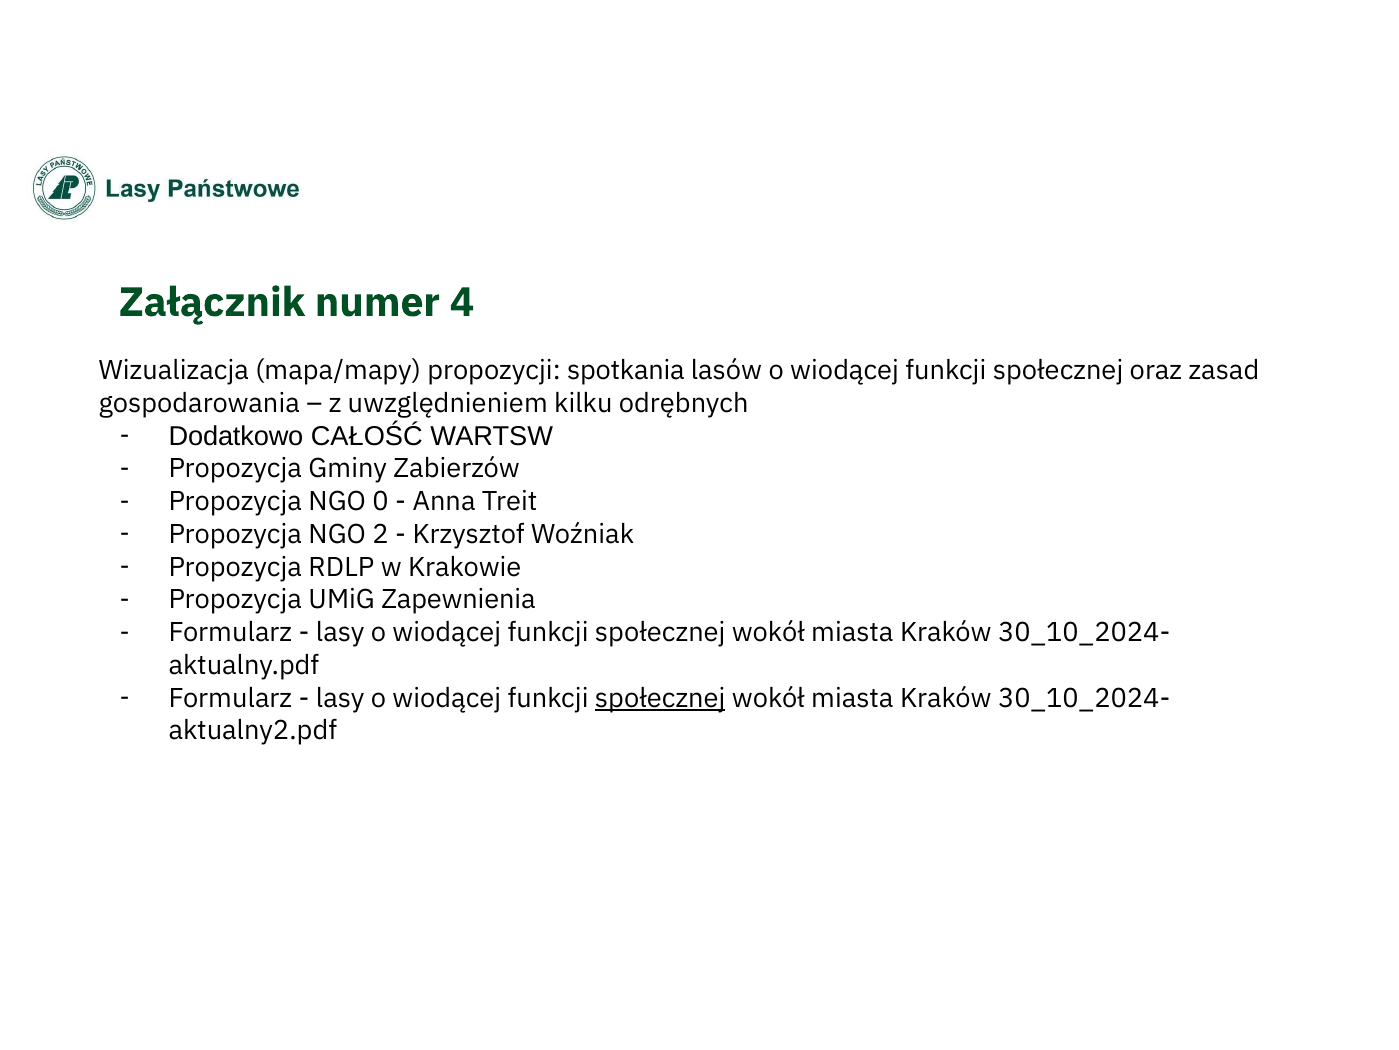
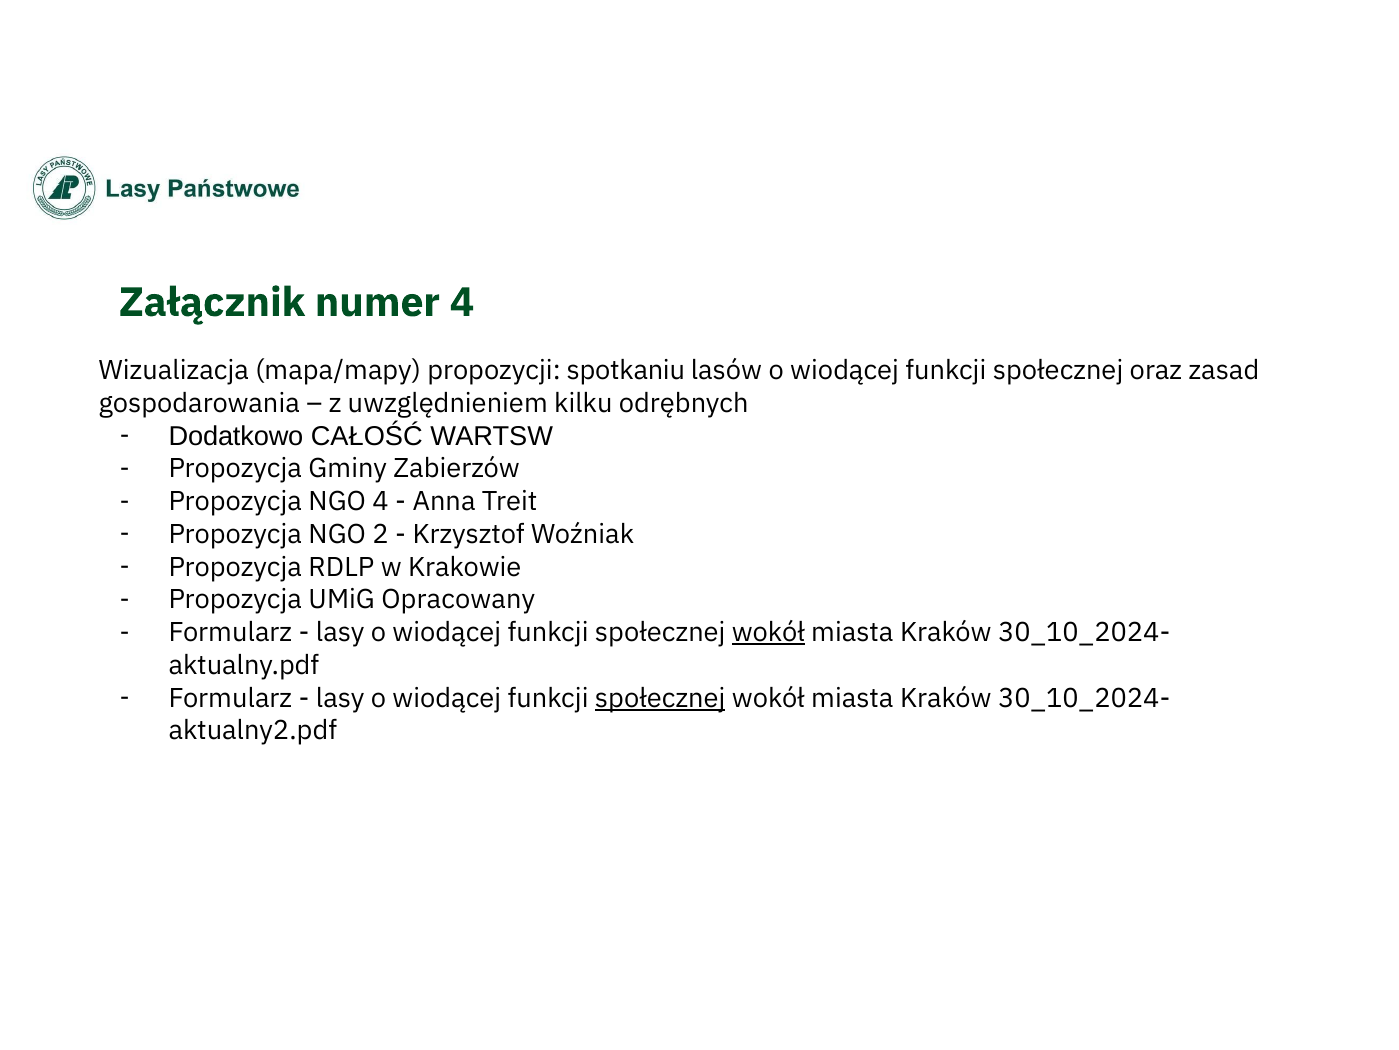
spotkania: spotkania -> spotkaniu
NGO 0: 0 -> 4
Zapewnienia: Zapewnienia -> Opracowany
wokół at (768, 632) underline: none -> present
